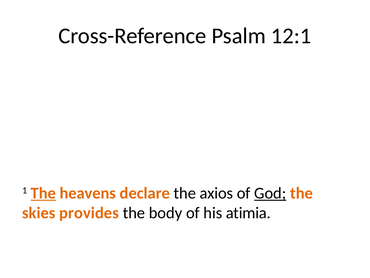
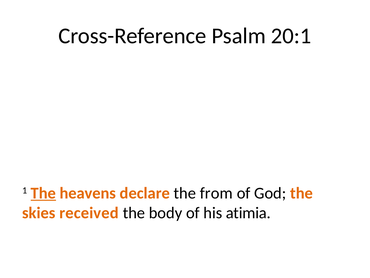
12:1: 12:1 -> 20:1
axios: axios -> from
God underline: present -> none
provides: provides -> received
